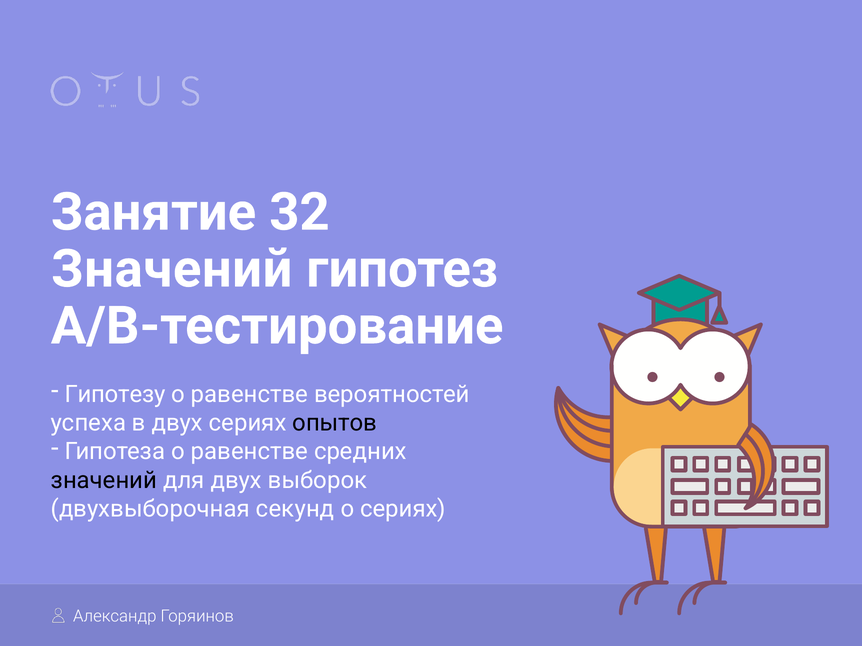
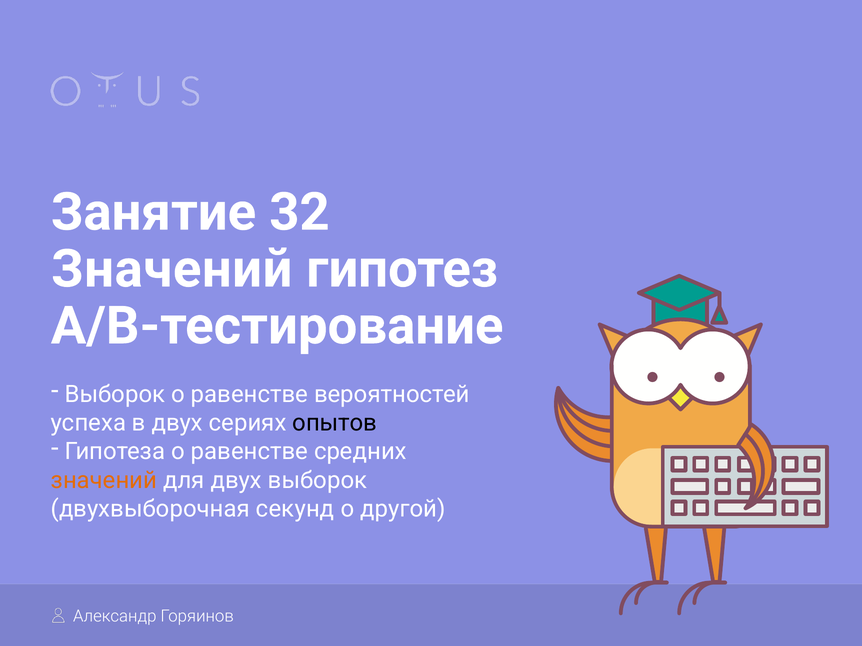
Гипотезу at (115, 394): Гипотезу -> Выборок
значений at (104, 481) colour: black -> orange
о сериях: сериях -> другой
